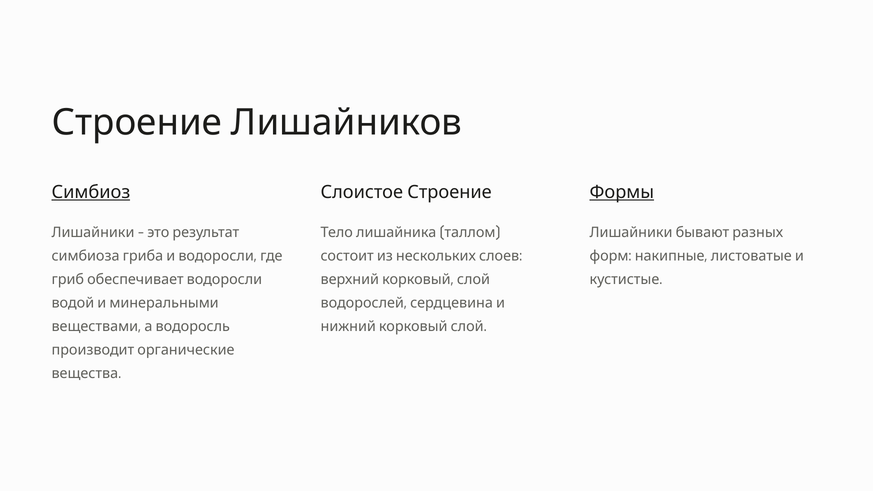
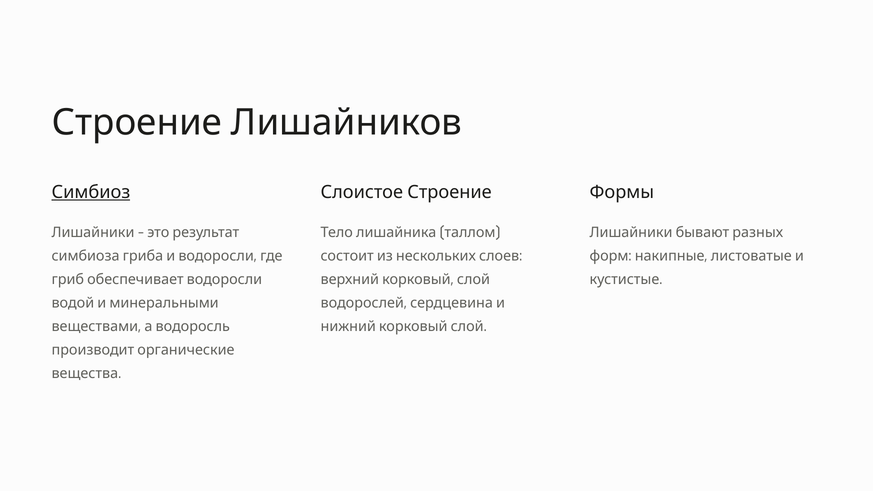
Формы underline: present -> none
